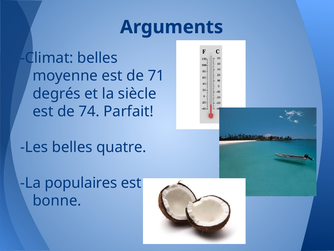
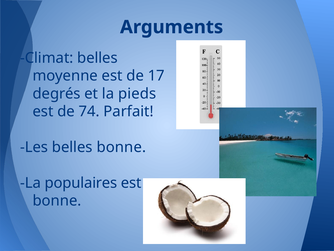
71: 71 -> 17
siècle: siècle -> pieds
belles quatre: quatre -> bonne
